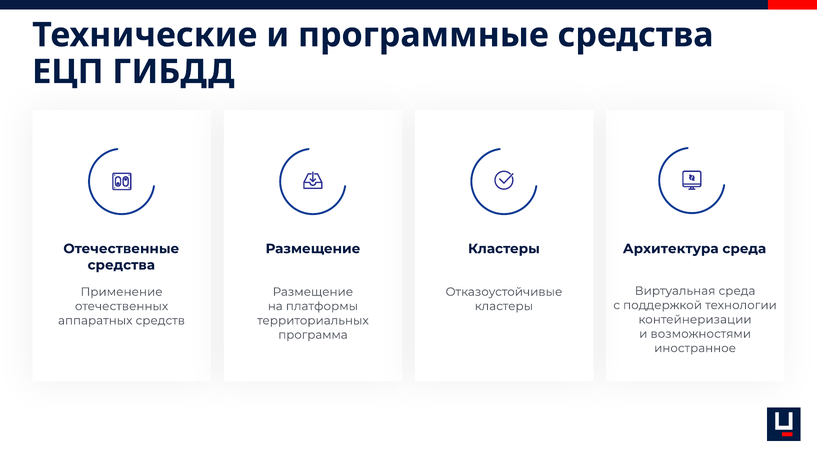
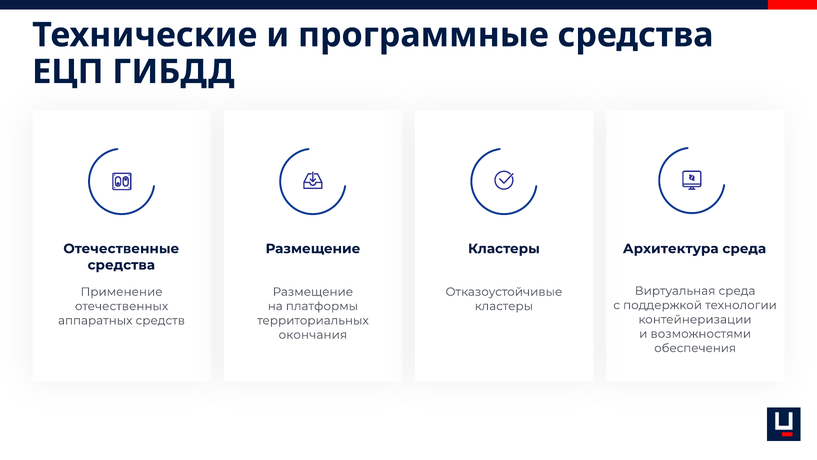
программа: программа -> окончания
иностранное: иностранное -> обеспечения
